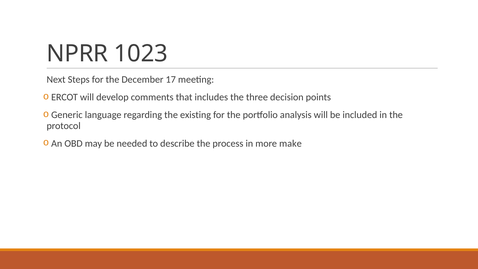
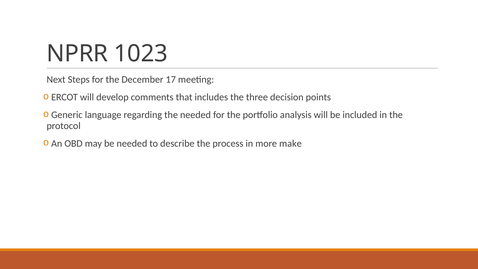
the existing: existing -> needed
